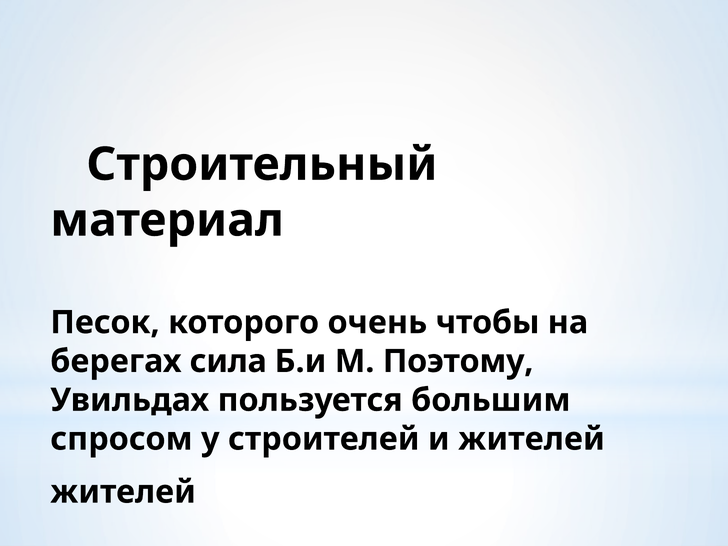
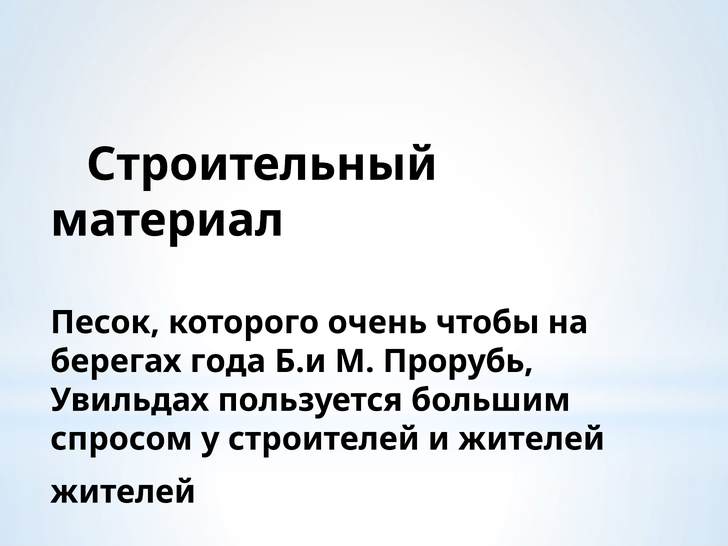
сила: сила -> года
Поэтому: Поэтому -> Прорубь
